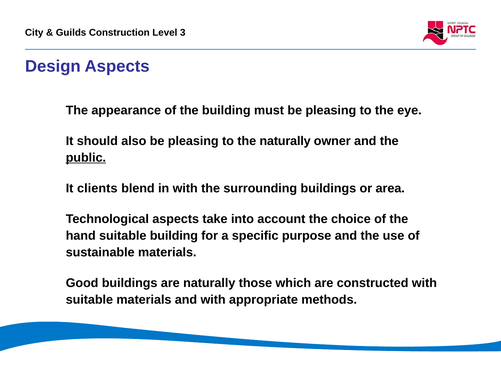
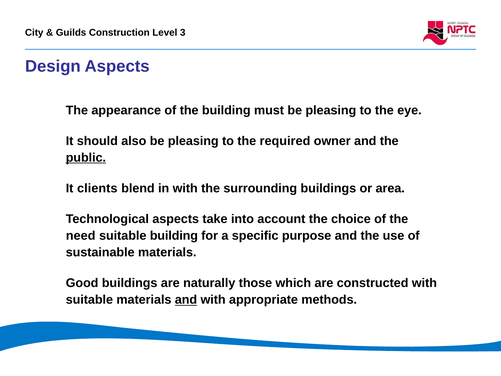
the naturally: naturally -> required
hand: hand -> need
and at (186, 300) underline: none -> present
